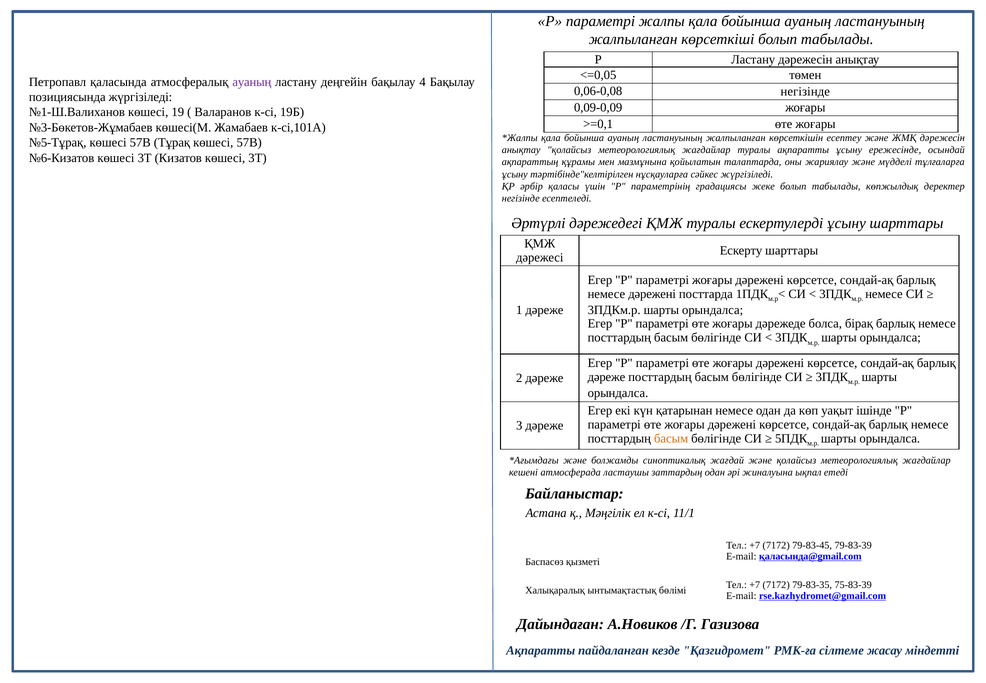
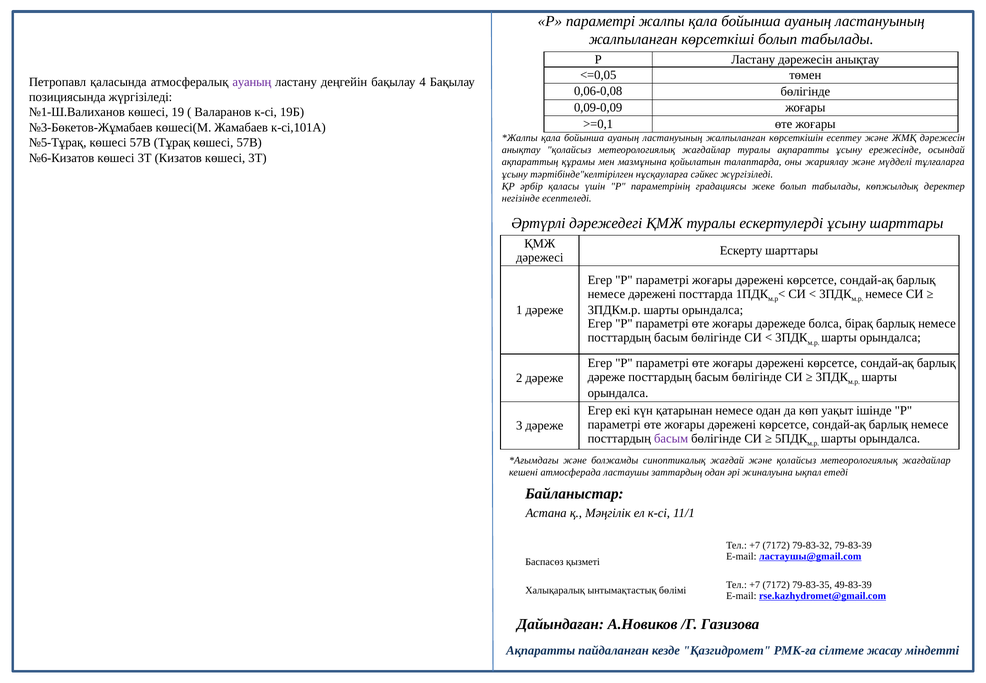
0,06-0,08 негізінде: негізінде -> бөлігінде
басым at (671, 438) colour: orange -> purple
79-83-45: 79-83-45 -> 79-83-32
қаласында@gmail.com: қаласында@gmail.com -> ластаушы@gmail.com
75-83-39: 75-83-39 -> 49-83-39
